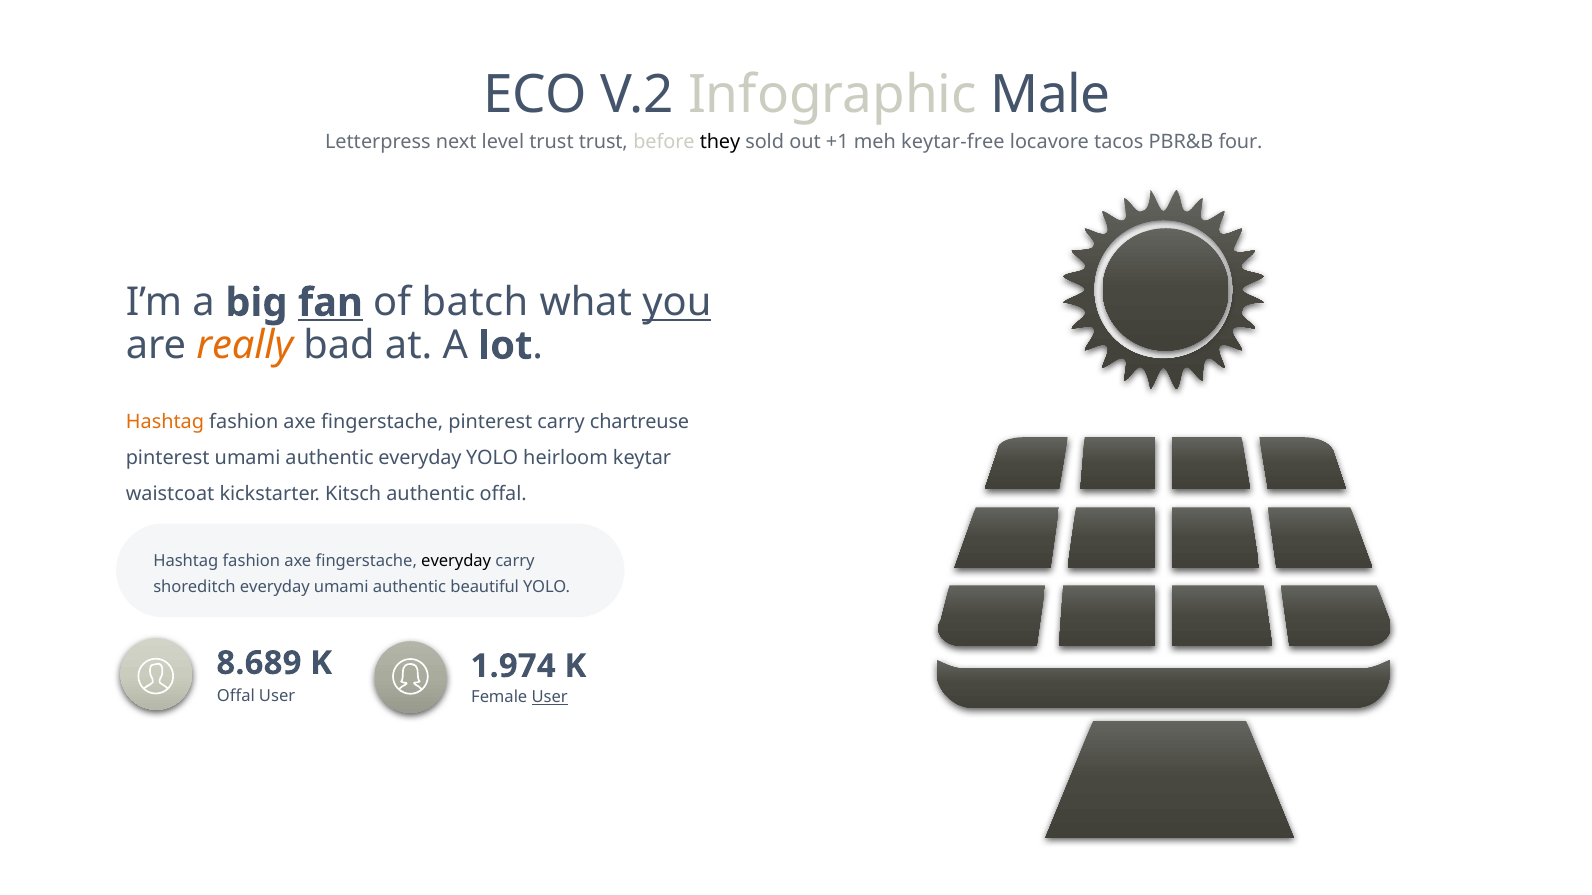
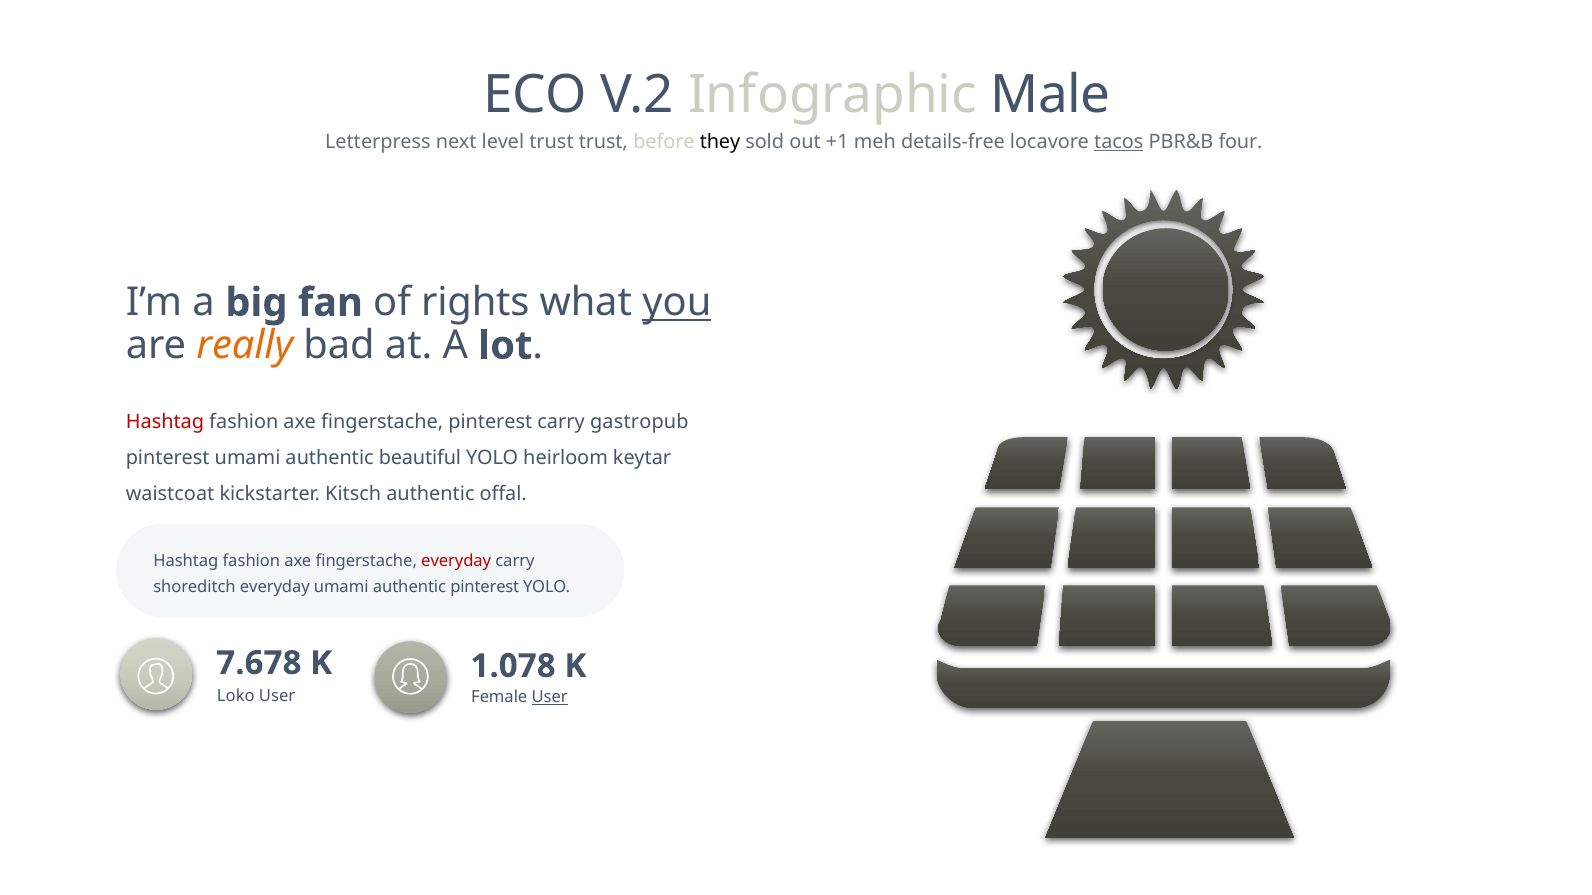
keytar-free: keytar-free -> details-free
tacos underline: none -> present
fan underline: present -> none
batch: batch -> rights
Hashtag at (165, 422) colour: orange -> red
chartreuse: chartreuse -> gastropub
authentic everyday: everyday -> beautiful
everyday at (456, 562) colour: black -> red
authentic beautiful: beautiful -> pinterest
8.689: 8.689 -> 7.678
1.974: 1.974 -> 1.078
Offal at (236, 696): Offal -> Loko
